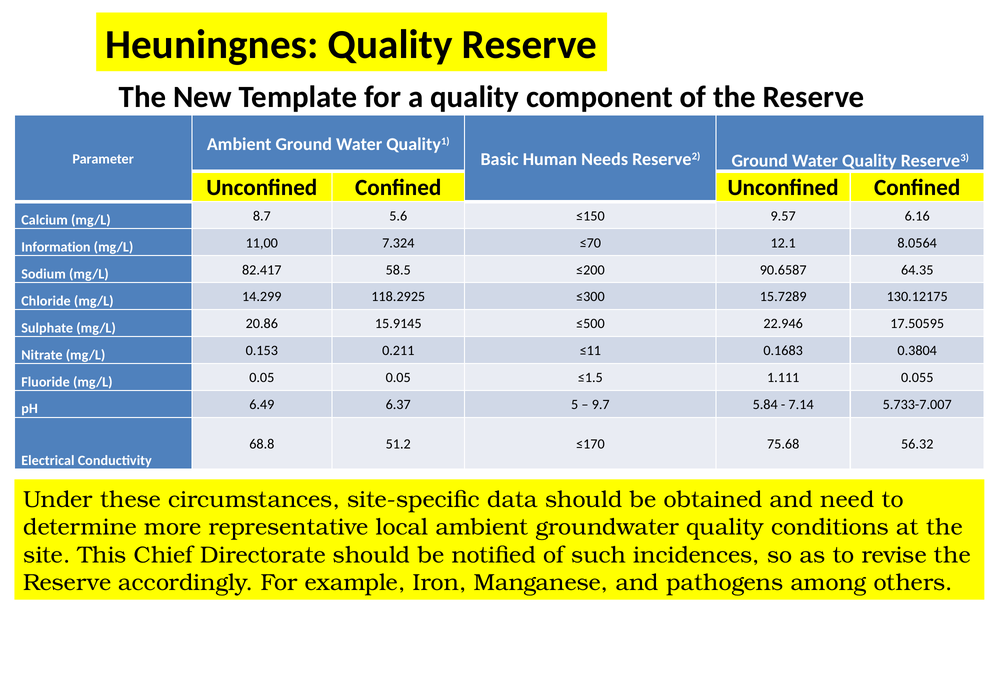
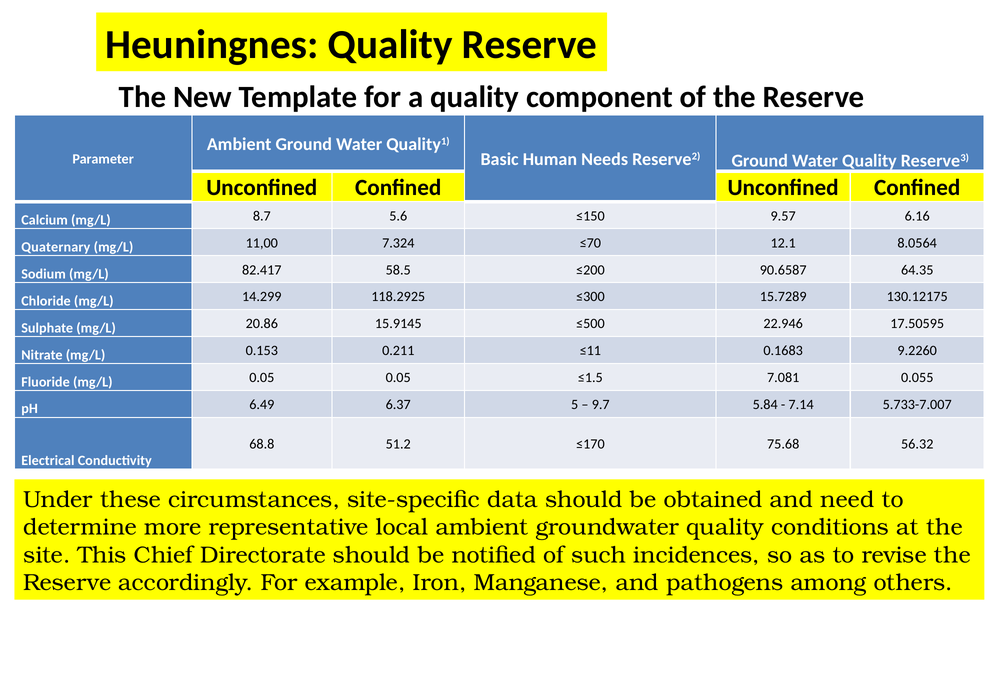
Information: Information -> Quaternary
0.3804: 0.3804 -> 9.2260
1.111: 1.111 -> 7.081
